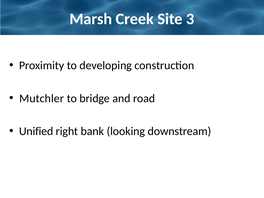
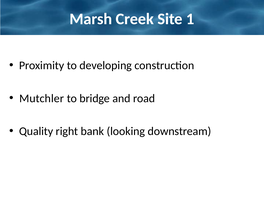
3: 3 -> 1
Unified: Unified -> Quality
